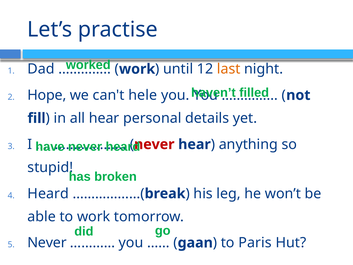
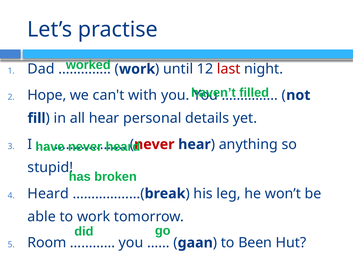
last colour: orange -> red
hele: hele -> with
Never at (47, 243): Never -> Room
Paris: Paris -> Been
